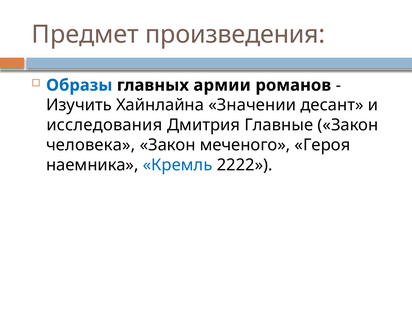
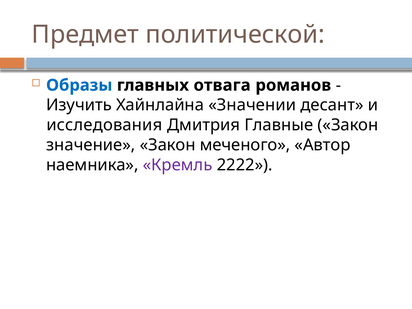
произведения: произведения -> политической
армии: армии -> отвага
человека: человека -> значение
Героя: Героя -> Автор
Кремль colour: blue -> purple
